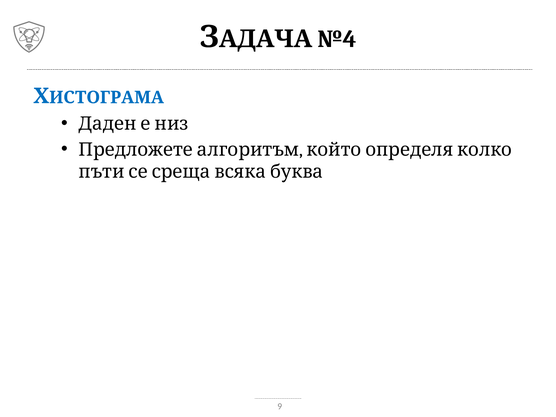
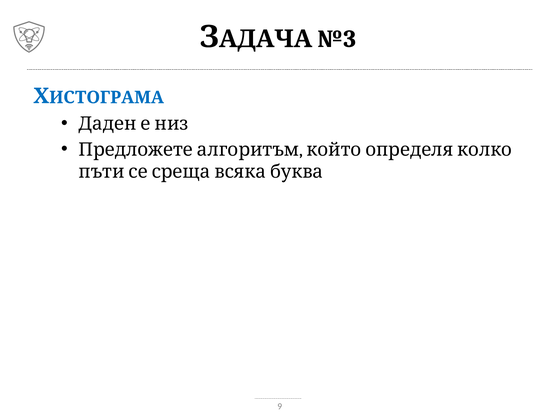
№4: №4 -> №3
